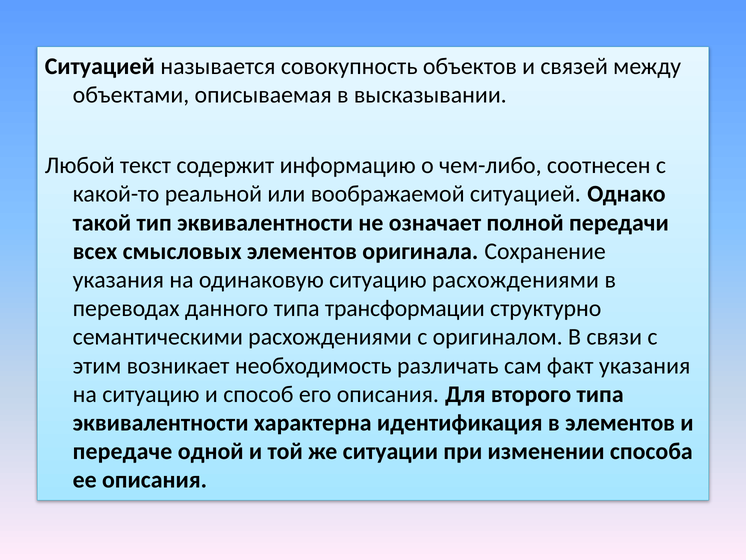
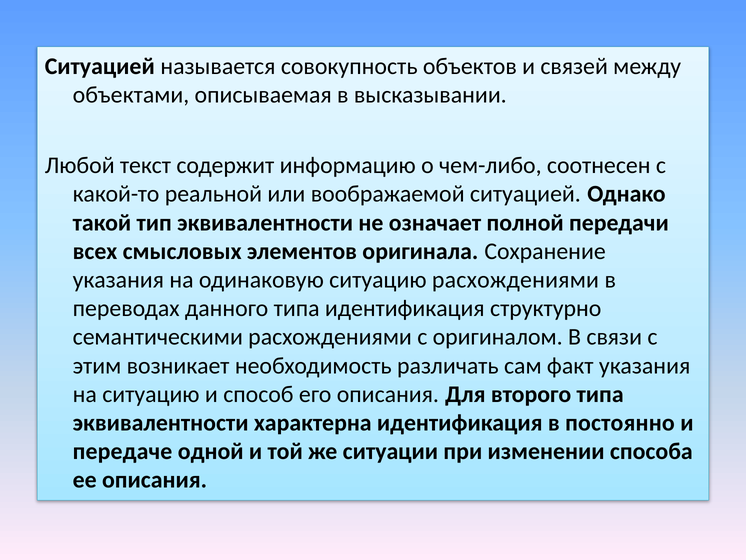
типа трансформации: трансформации -> идентификация
в элементов: элементов -> постоянно
